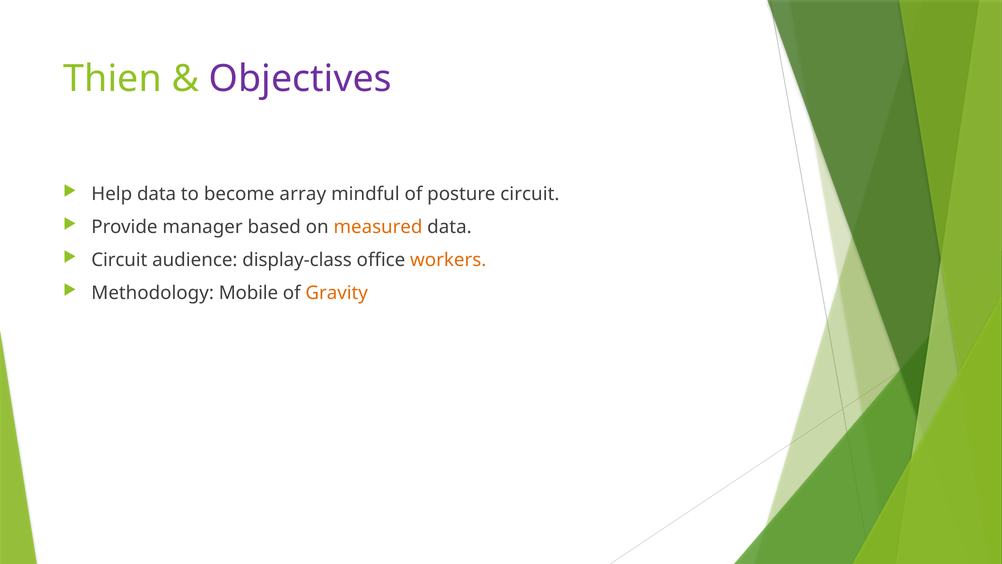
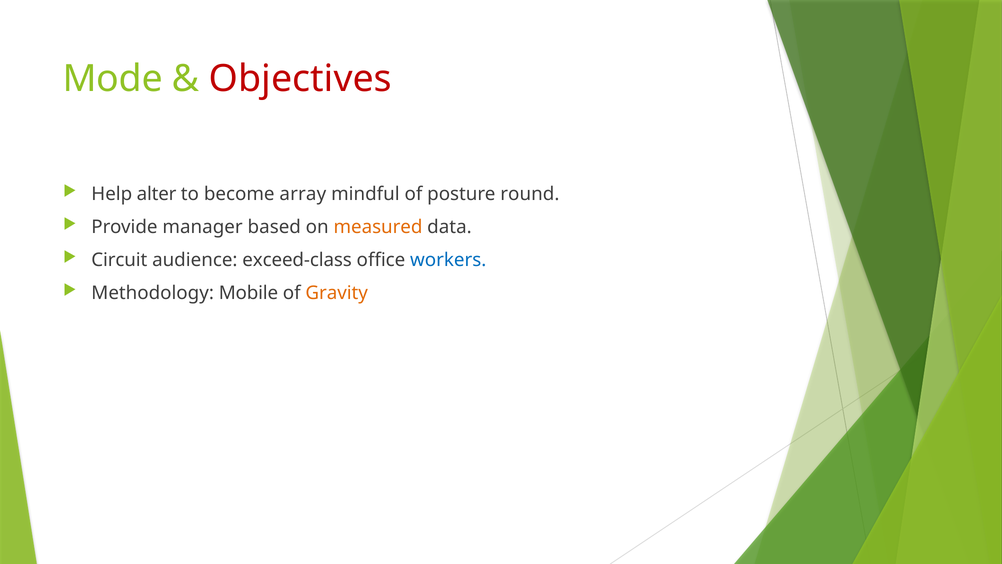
Thien: Thien -> Mode
Objectives colour: purple -> red
Help data: data -> alter
posture circuit: circuit -> round
display-class: display-class -> exceed-class
workers colour: orange -> blue
